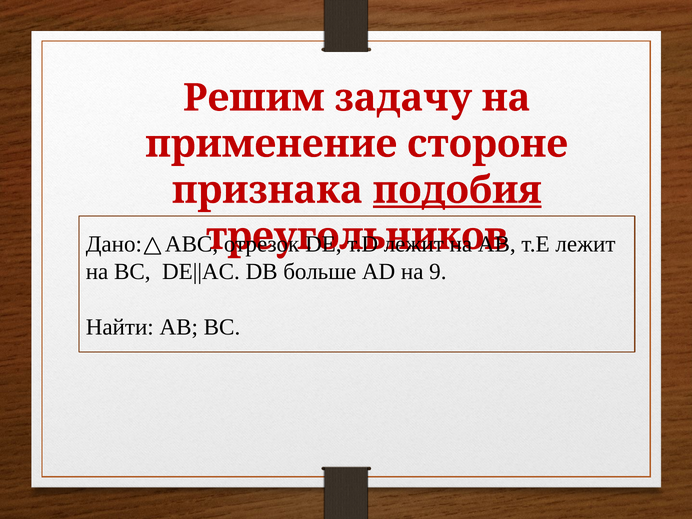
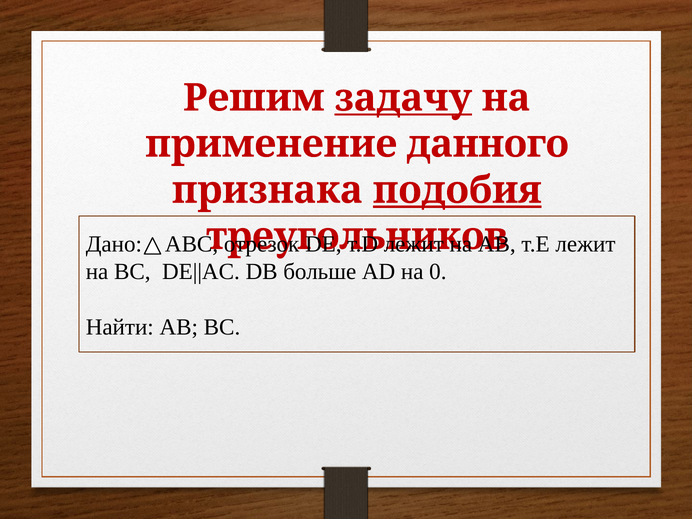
задачу underline: none -> present
стороне: стороне -> данного
9: 9 -> 0
